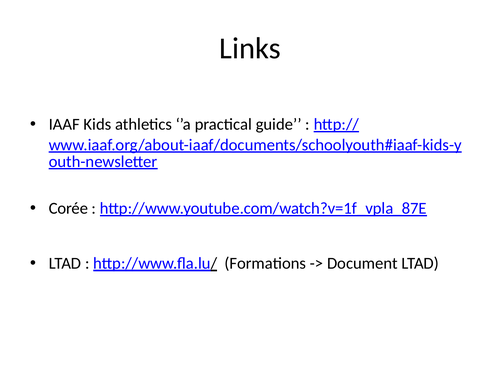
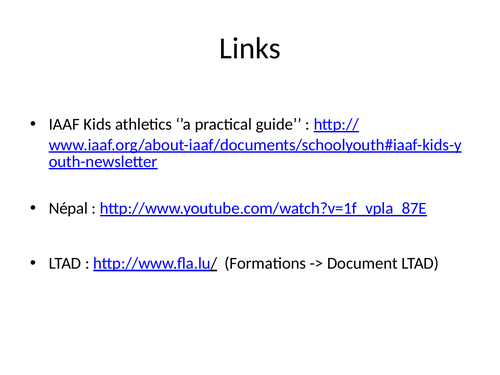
Corée: Corée -> Népal
